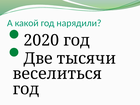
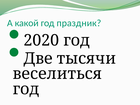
нарядили: нарядили -> праздник
